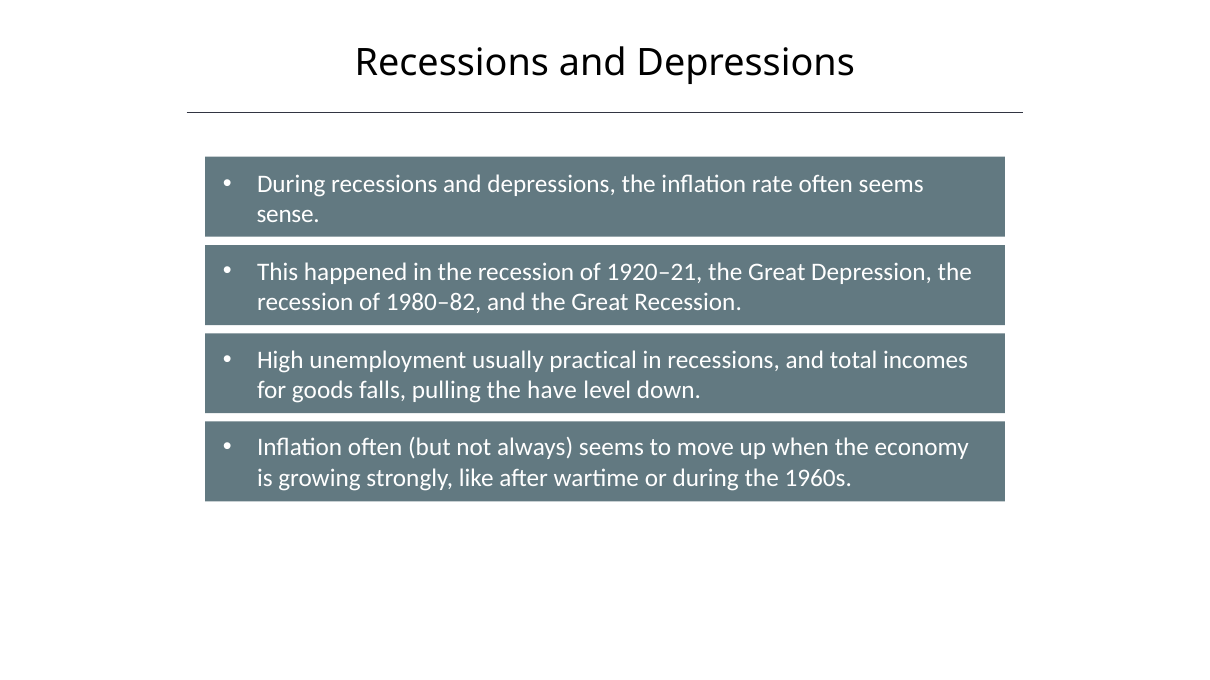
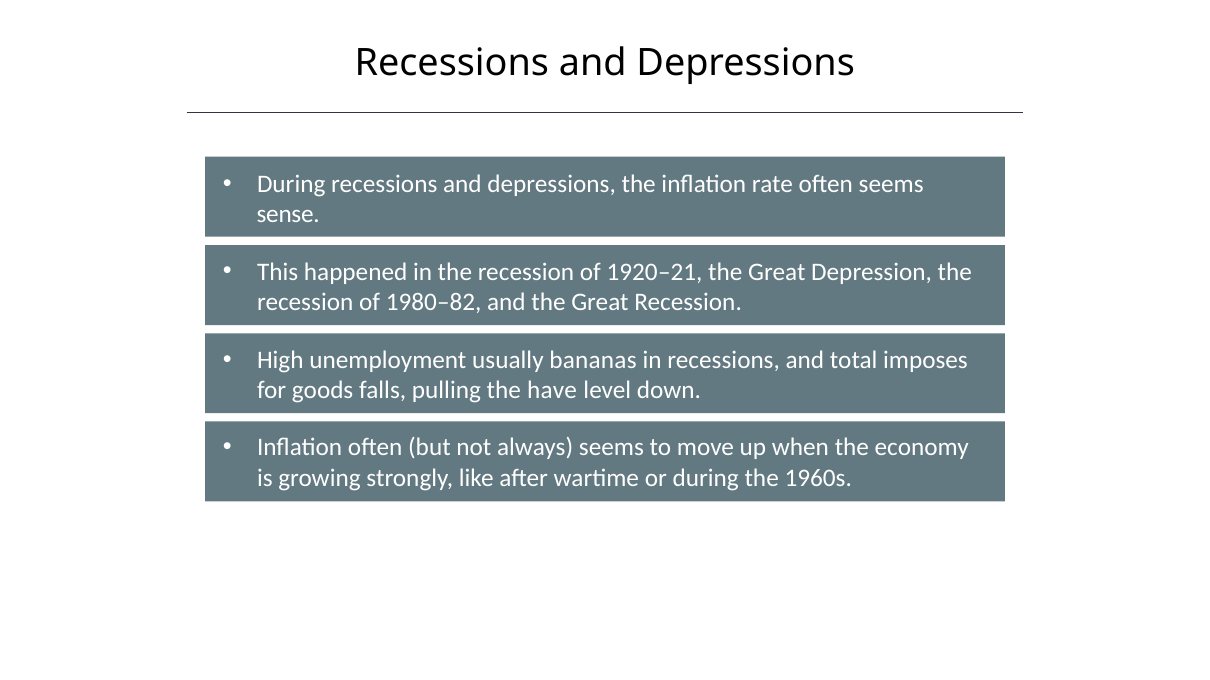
practical: practical -> bananas
incomes: incomes -> imposes
